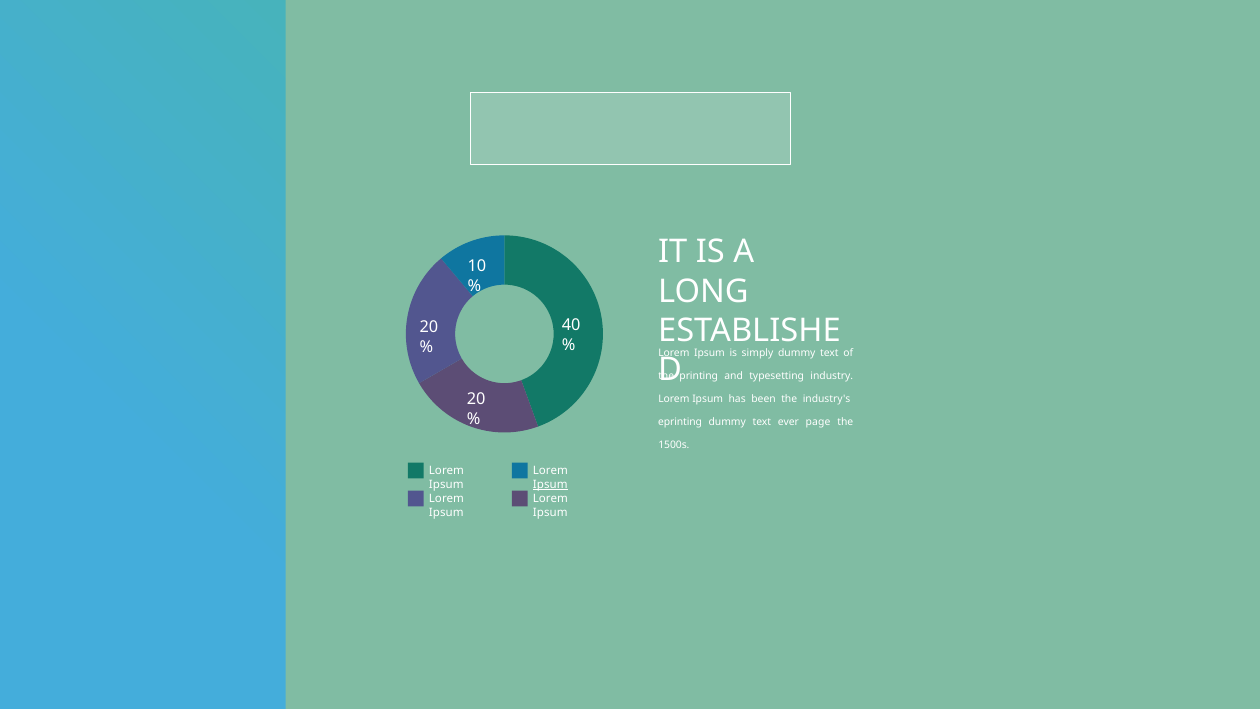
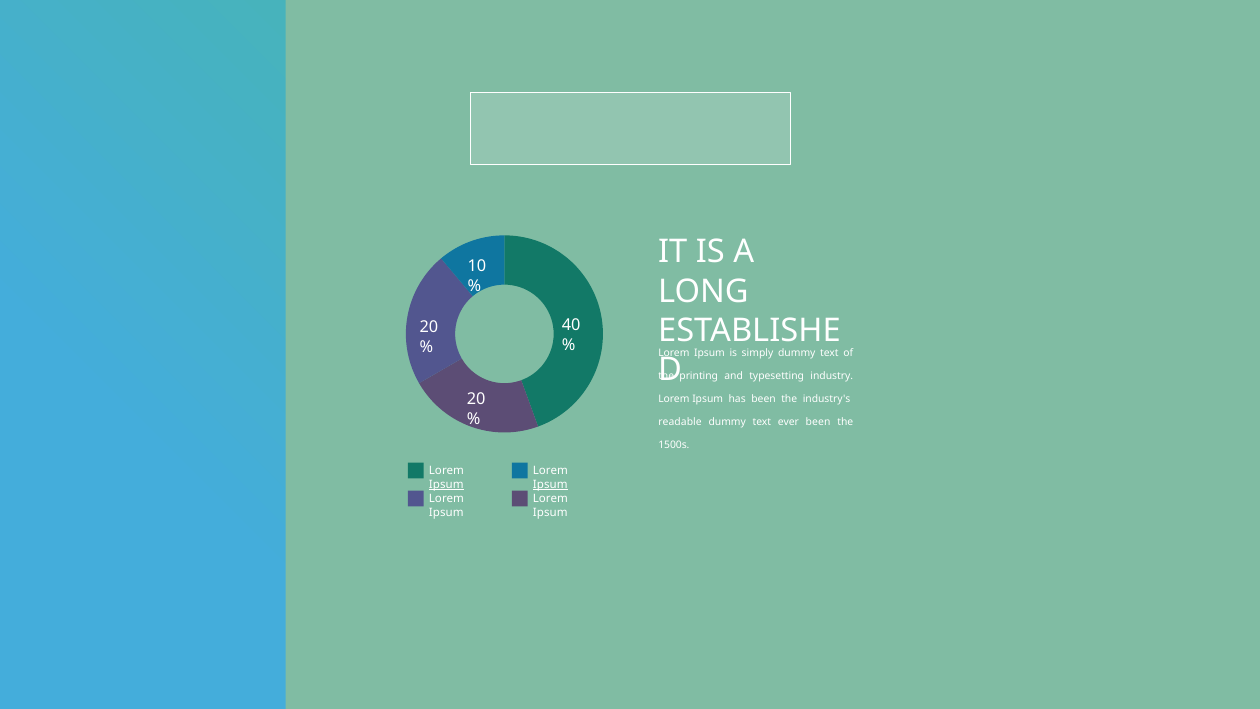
еprinting: еprinting -> readable
ever page: page -> been
Ipsum at (446, 484) underline: none -> present
